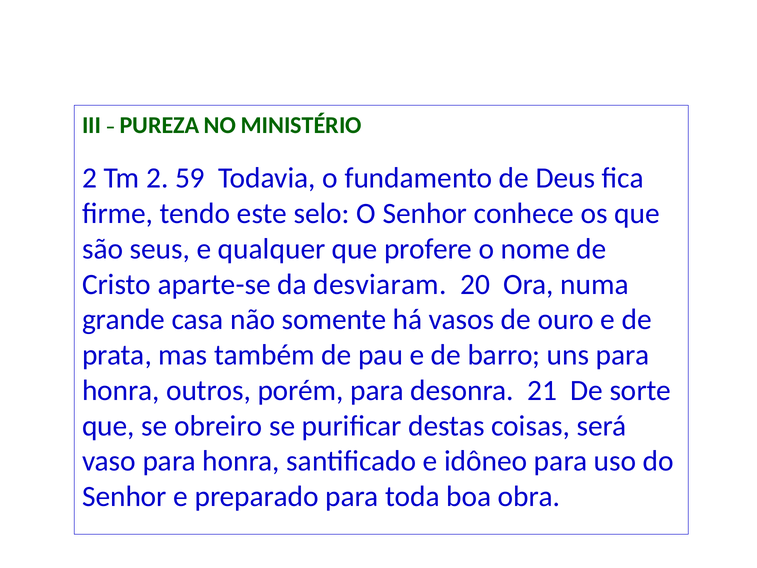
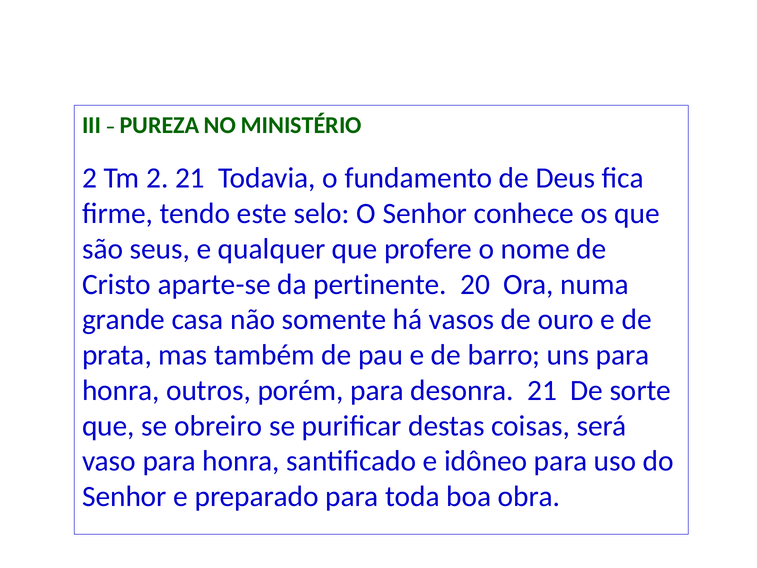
2 59: 59 -> 21
desviaram: desviaram -> pertinente
